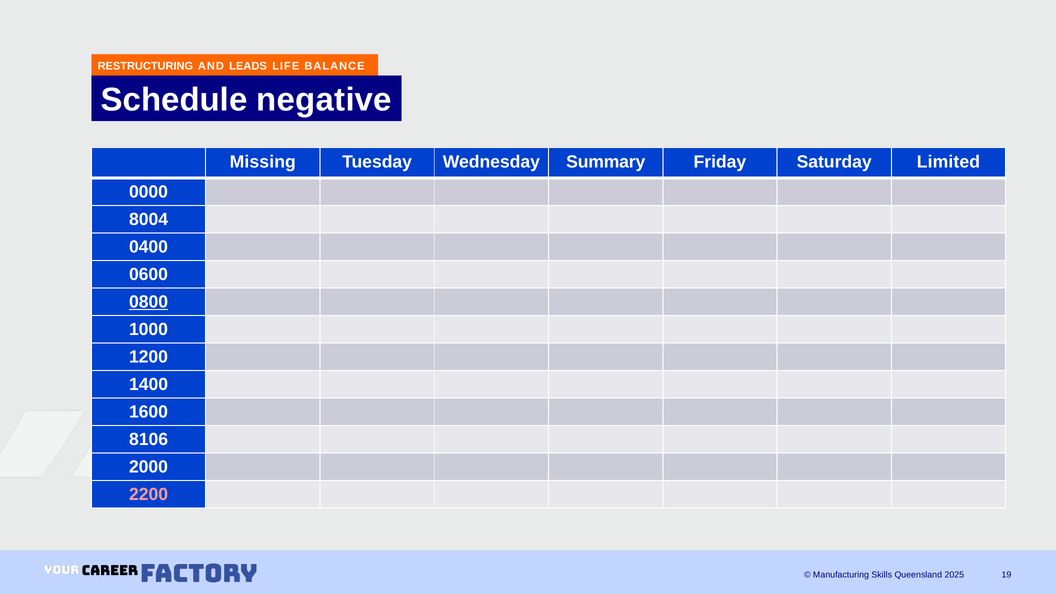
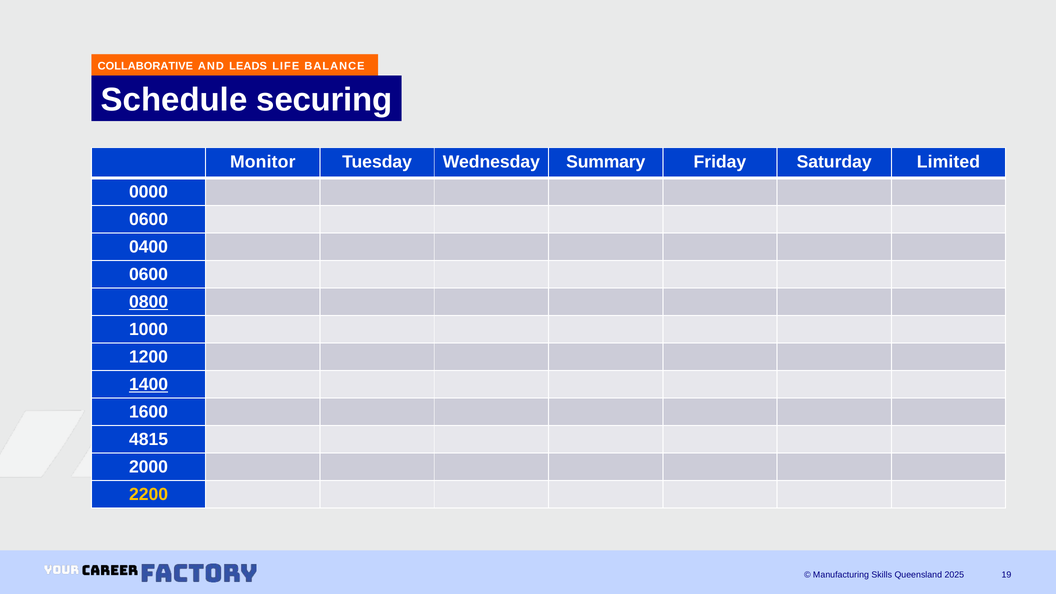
RESTRUCTURING: RESTRUCTURING -> COLLABORATIVE
negative: negative -> securing
Missing: Missing -> Monitor
8004 at (149, 219): 8004 -> 0600
1400 underline: none -> present
8106: 8106 -> 4815
2200 colour: pink -> yellow
